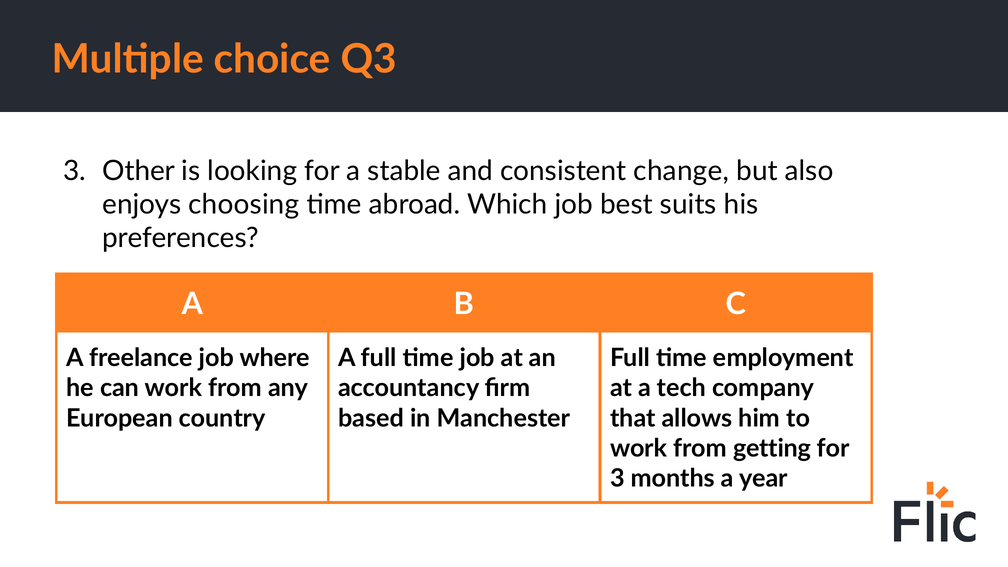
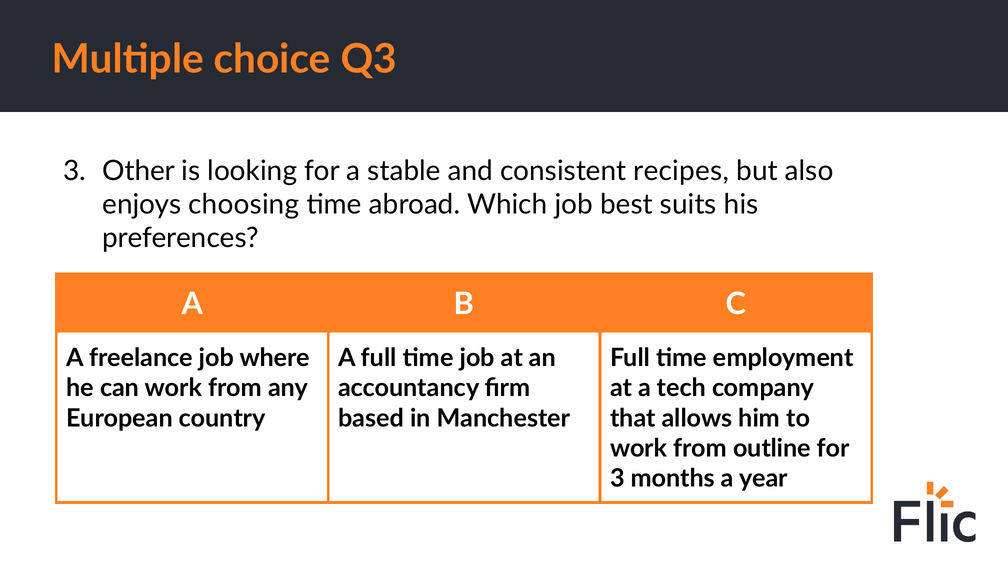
change: change -> recipes
getting: getting -> outline
